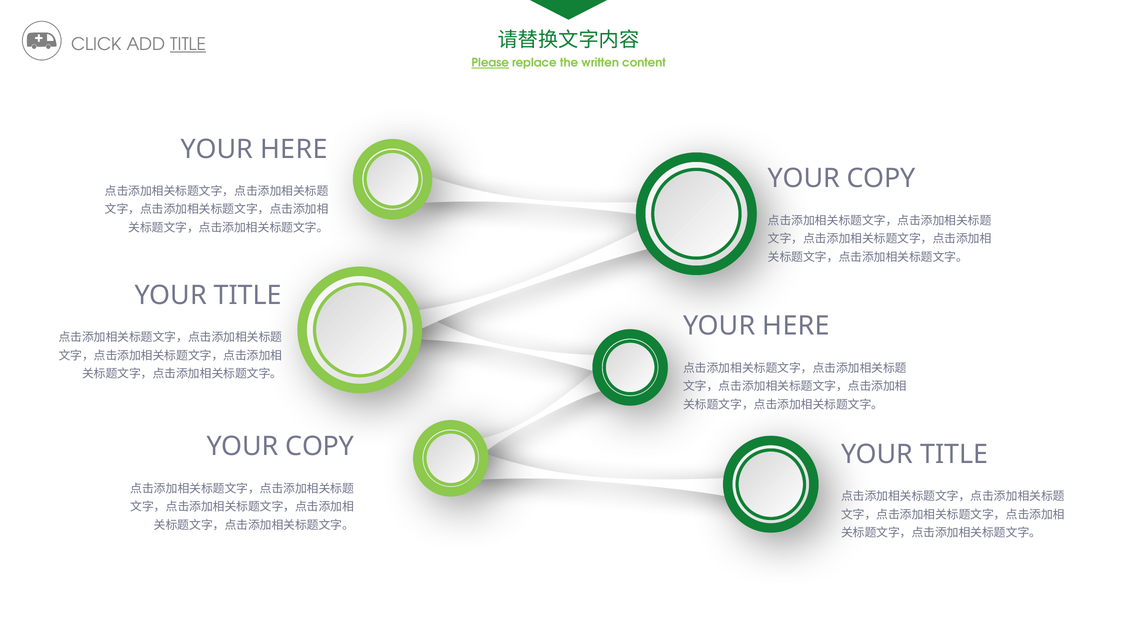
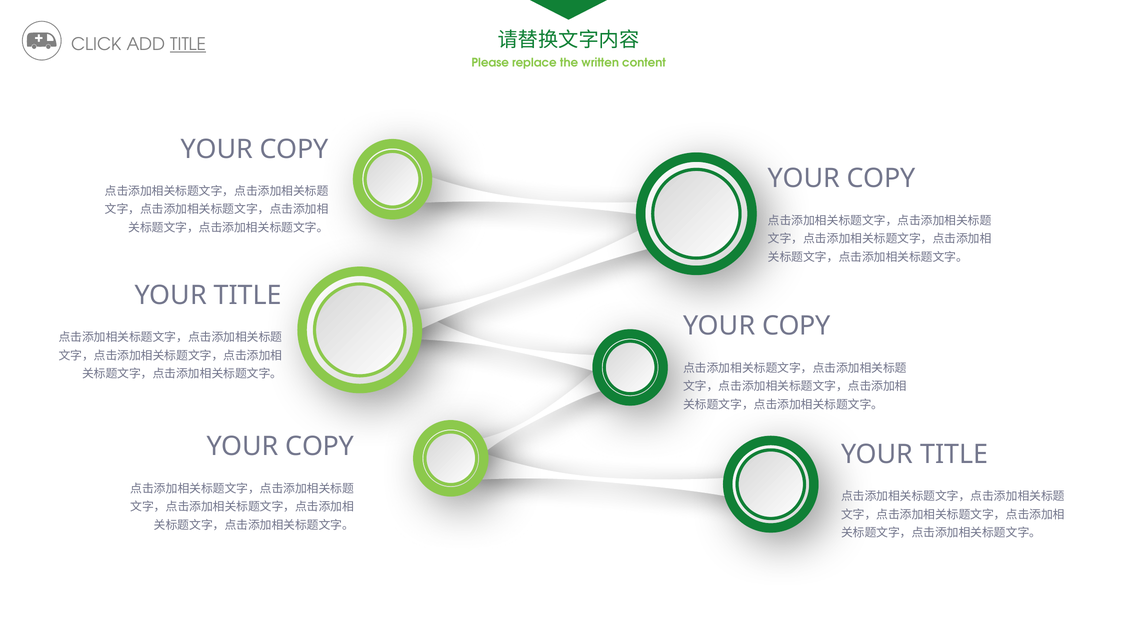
Please underline: present -> none
HERE at (294, 149): HERE -> COPY
HERE at (796, 326): HERE -> COPY
